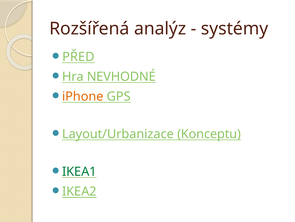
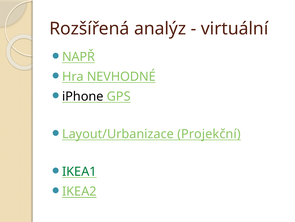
systémy: systémy -> virtuální
PŘED: PŘED -> NAPŘ
iPhone colour: orange -> black
Konceptu: Konceptu -> Projekční
